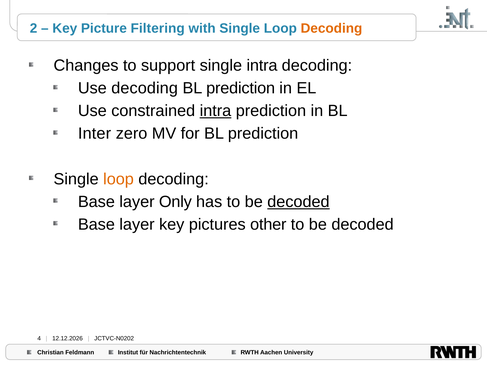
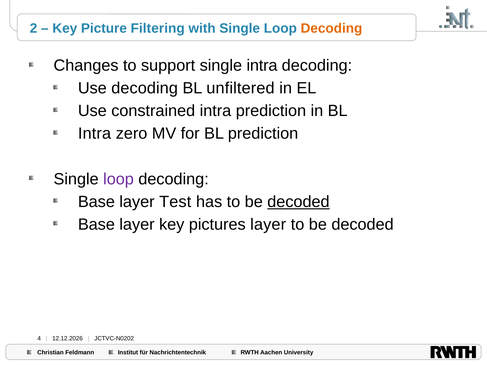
prediction at (241, 88): prediction -> unfiltered
intra at (215, 111) underline: present -> none
Inter at (95, 134): Inter -> Intra
loop at (119, 179) colour: orange -> purple
Only: Only -> Test
pictures other: other -> layer
